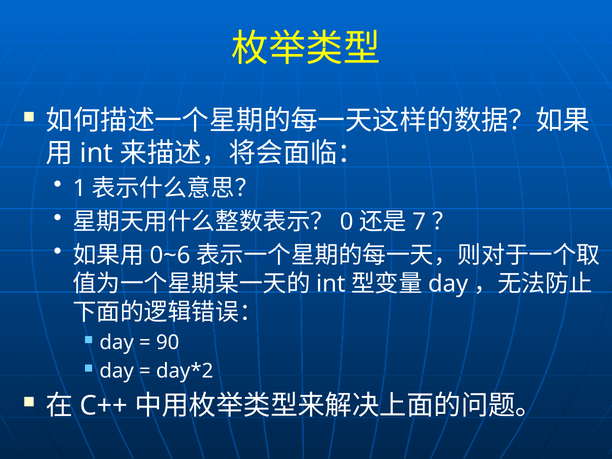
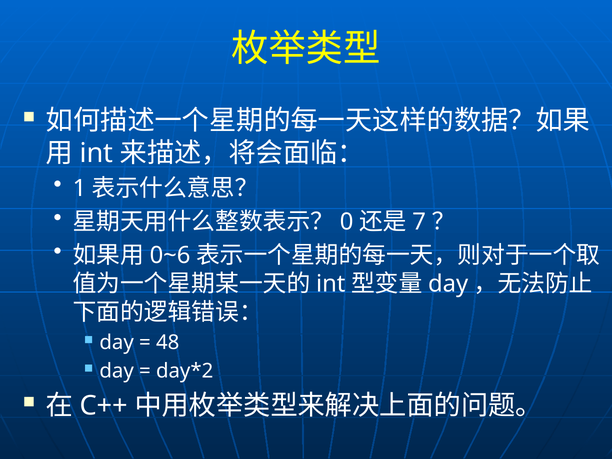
90: 90 -> 48
